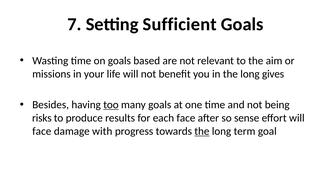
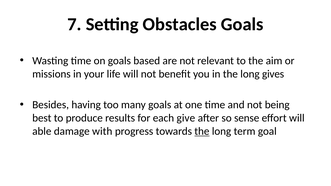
Sufficient: Sufficient -> Obstacles
too underline: present -> none
risks: risks -> best
each face: face -> give
face at (42, 131): face -> able
